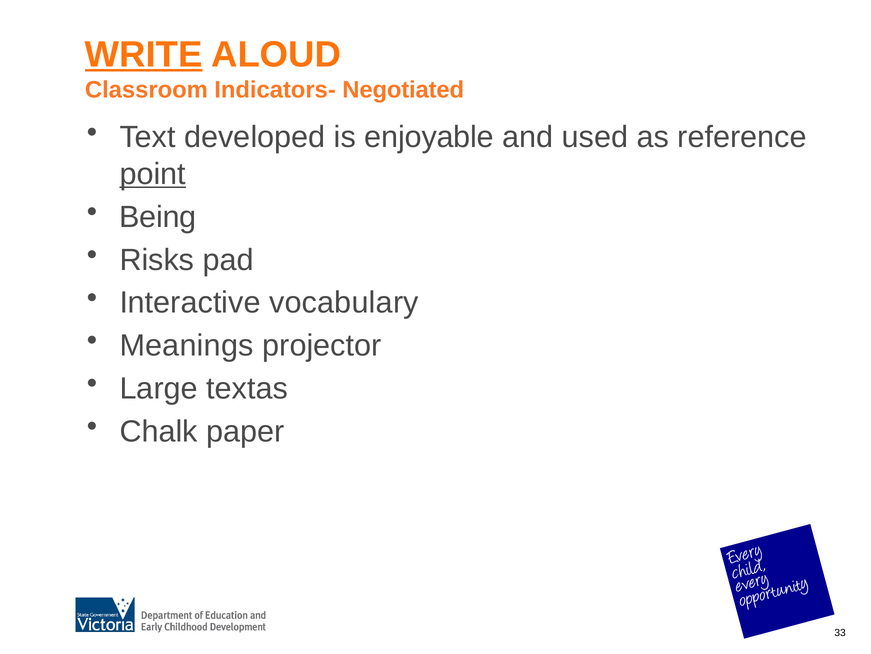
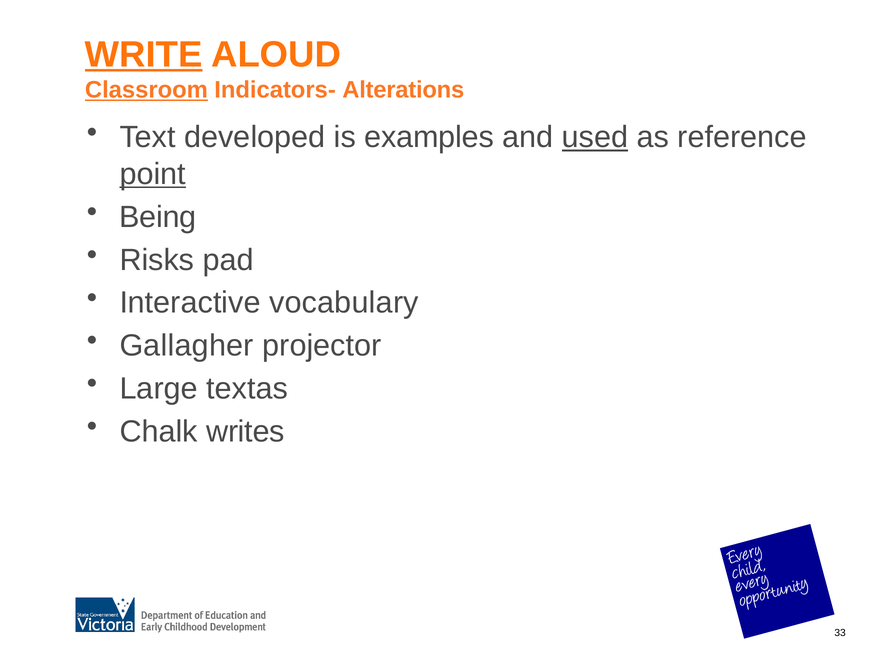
Classroom underline: none -> present
Negotiated: Negotiated -> Alterations
enjoyable: enjoyable -> examples
used underline: none -> present
Meanings: Meanings -> Gallagher
paper: paper -> writes
